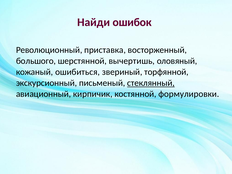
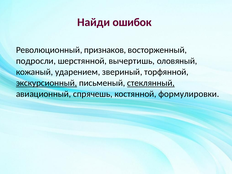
приставка: приставка -> признаков
большого: большого -> подросли
ошибиться: ошибиться -> ударением
экскурсионный underline: none -> present
кирпичик: кирпичик -> спрячешь
